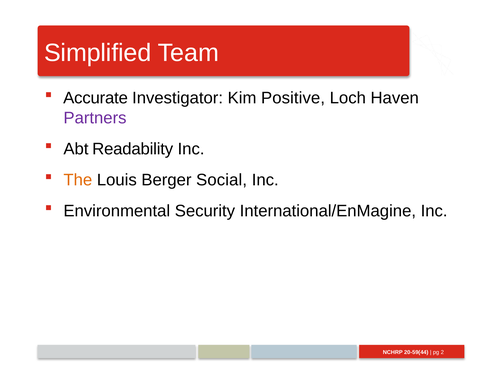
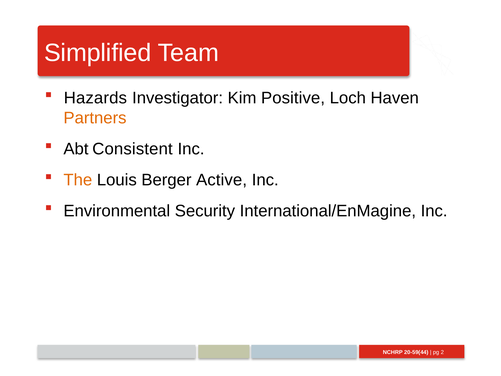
Accurate: Accurate -> Hazards
Partners colour: purple -> orange
Readability: Readability -> Consistent
Social: Social -> Active
